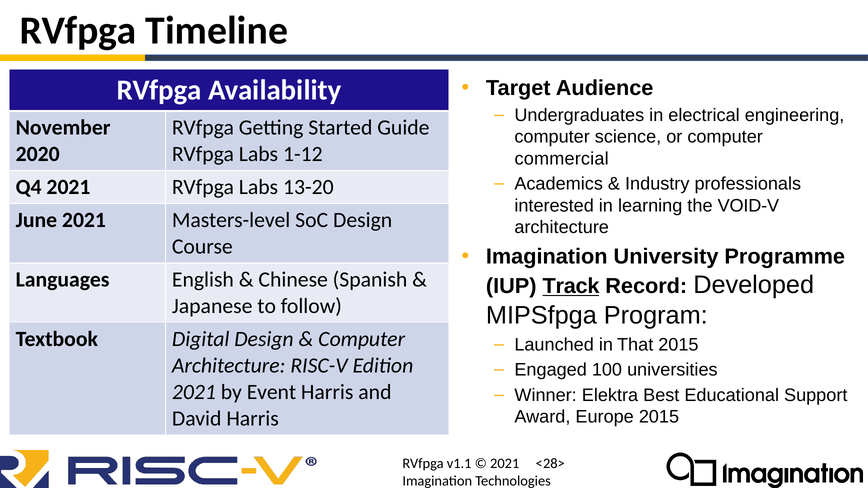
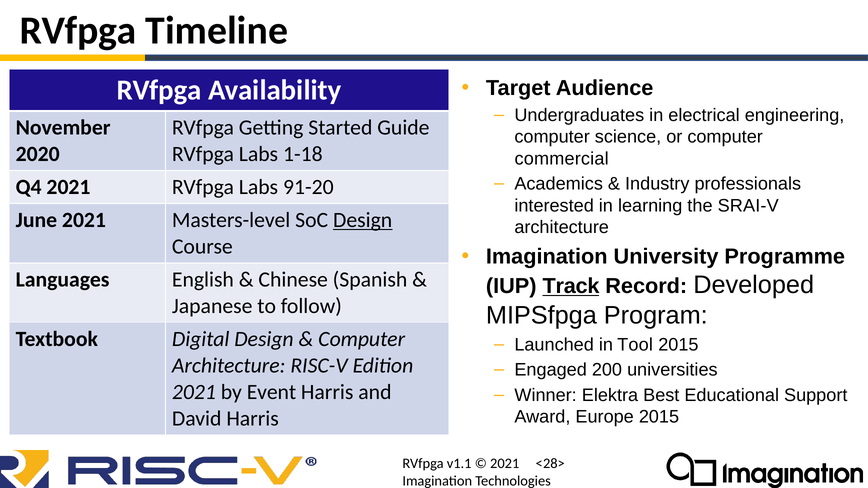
1-12: 1-12 -> 1-18
13-20: 13-20 -> 91-20
VOID-V: VOID-V -> SRAI-V
Design at (363, 220) underline: none -> present
That: That -> Tool
100: 100 -> 200
